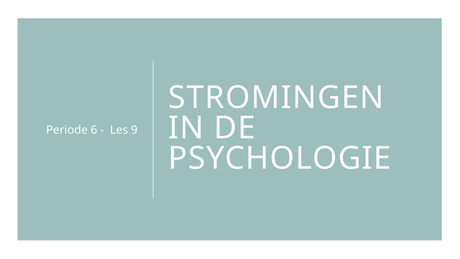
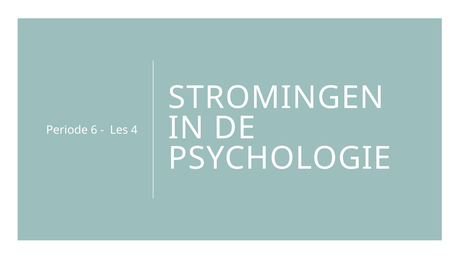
9: 9 -> 4
